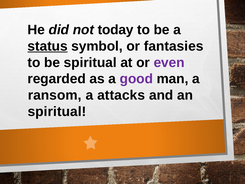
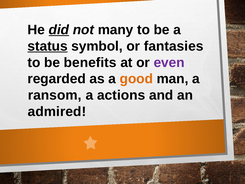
did underline: none -> present
today: today -> many
be spiritual: spiritual -> benefits
good colour: purple -> orange
attacks: attacks -> actions
spiritual at (57, 111): spiritual -> admired
